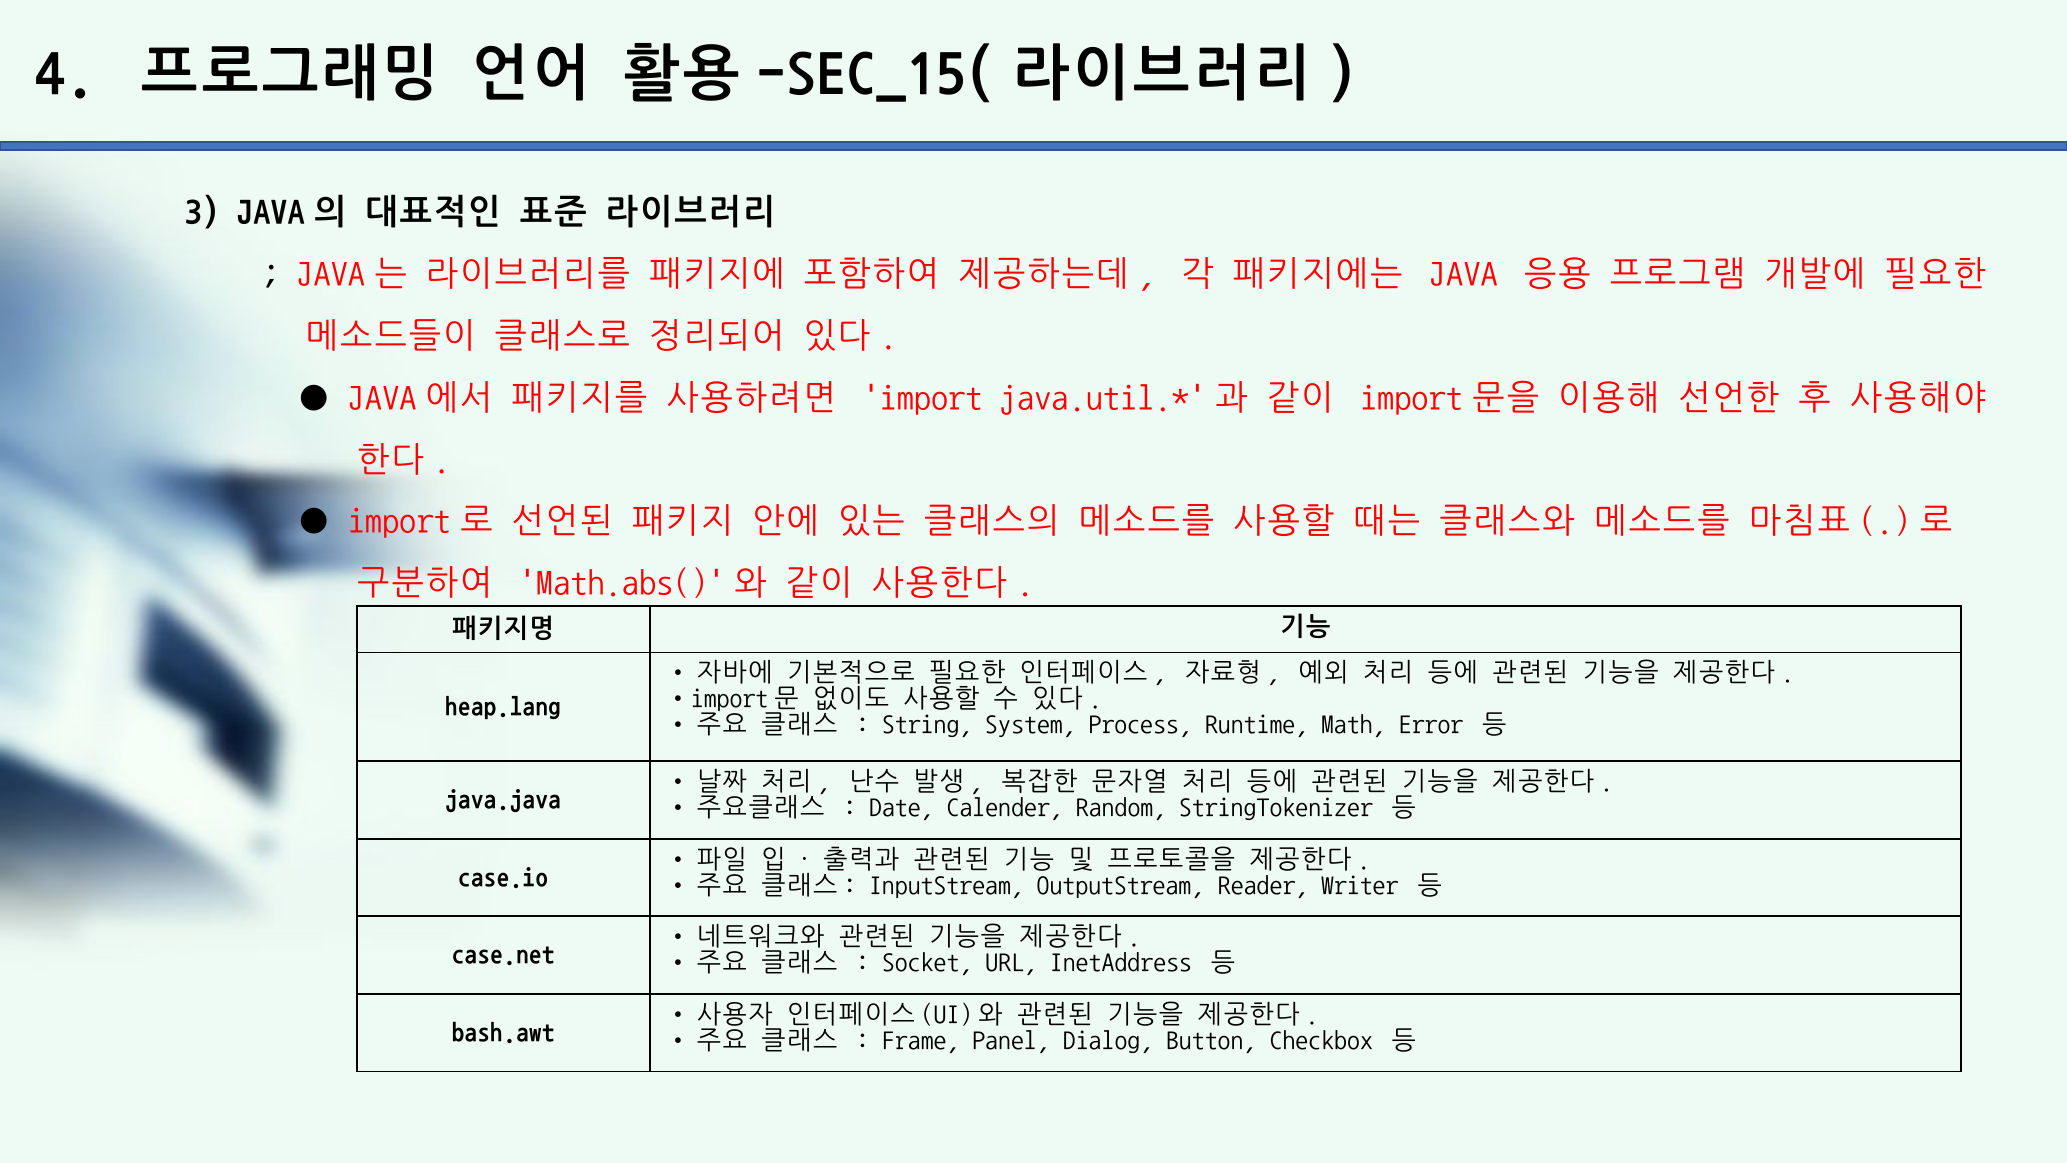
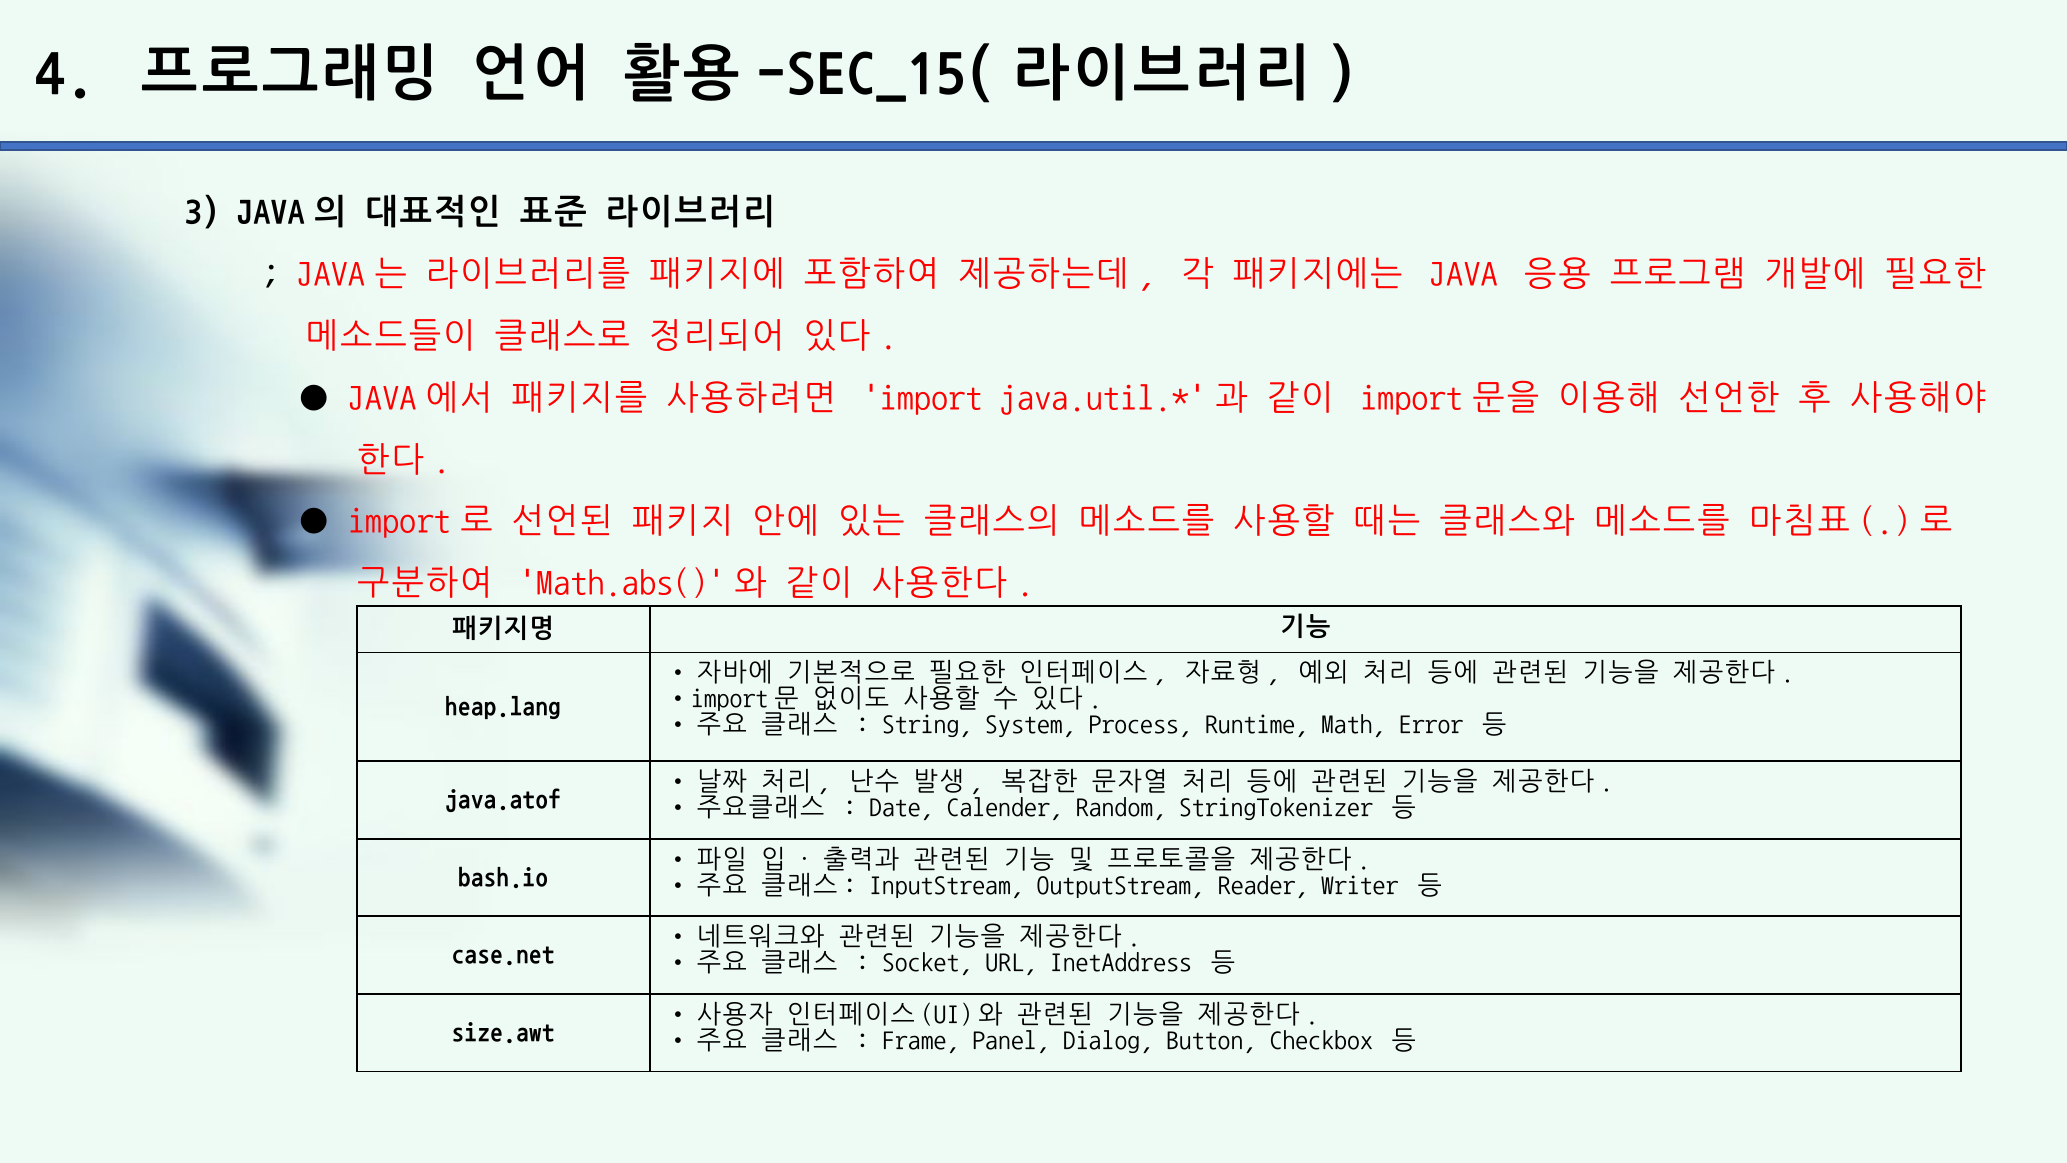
java.java: java.java -> java.atof
case.io: case.io -> bash.io
bash.awt: bash.awt -> size.awt
